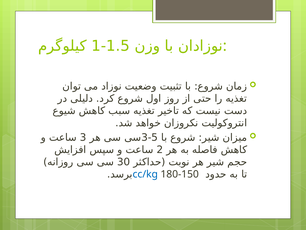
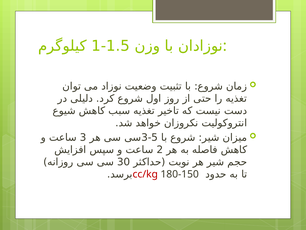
cc/kg colour: blue -> red
